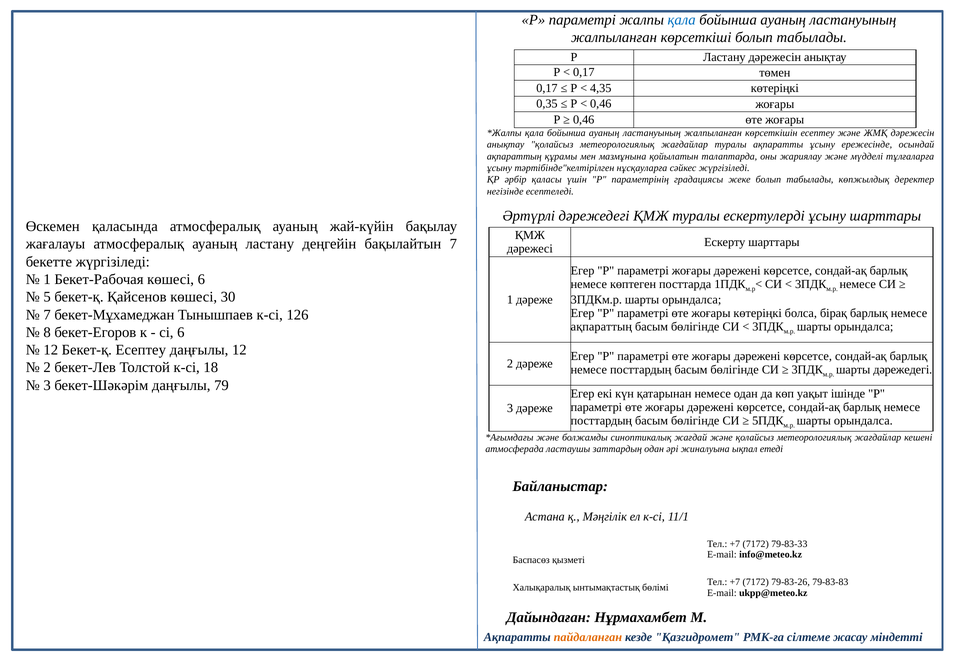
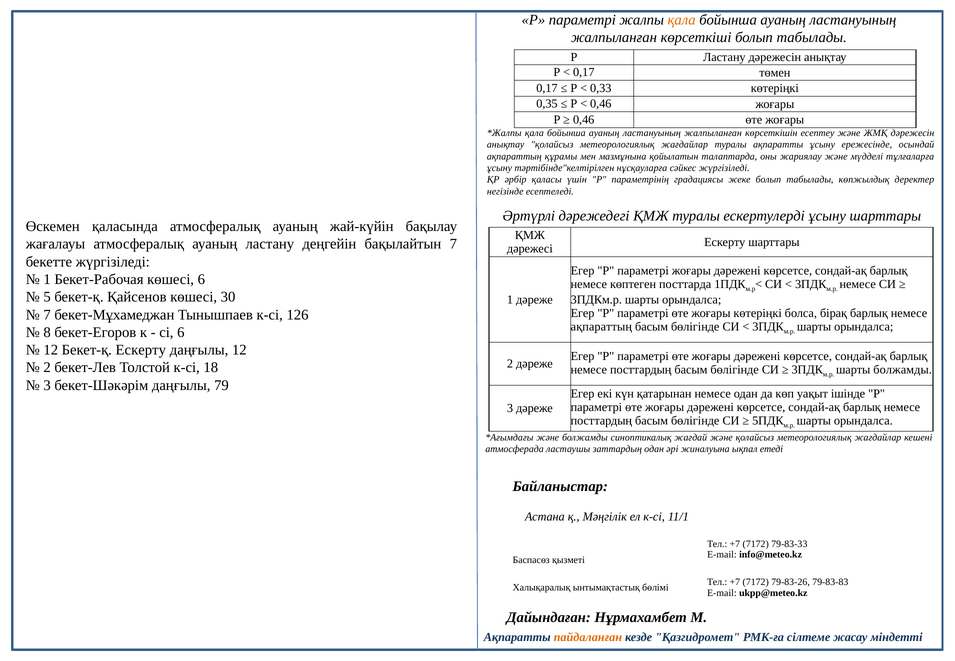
қала at (682, 20) colour: blue -> orange
4,35: 4,35 -> 0,33
Бекет-қ Есептеу: Есептеу -> Ескерту
шарты дәрежедегі: дәрежедегі -> болжамды
